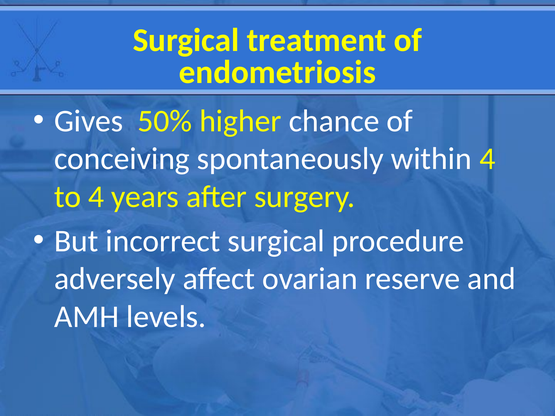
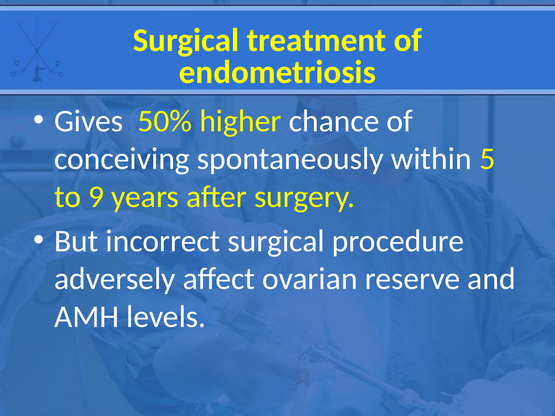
within 4: 4 -> 5
to 4: 4 -> 9
